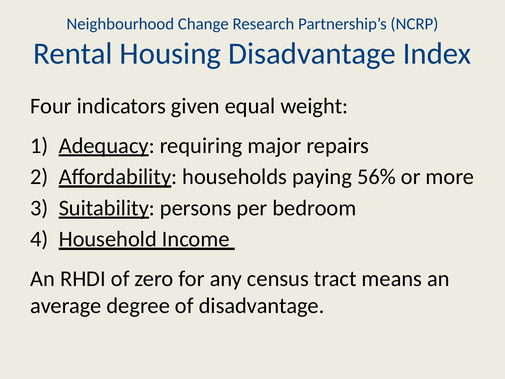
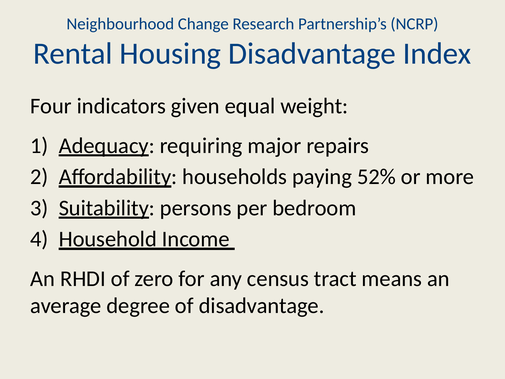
56%: 56% -> 52%
